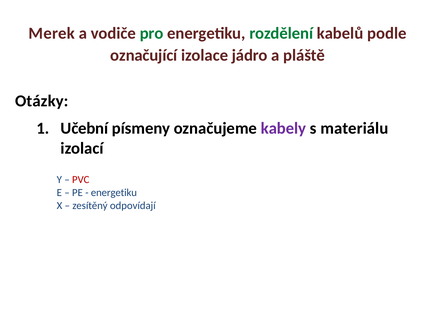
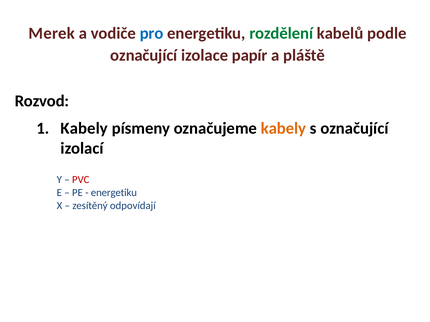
pro colour: green -> blue
jádro: jádro -> papír
Otázky: Otázky -> Rozvod
Učební at (84, 129): Učební -> Kabely
kabely at (284, 129) colour: purple -> orange
s materiálu: materiálu -> označující
